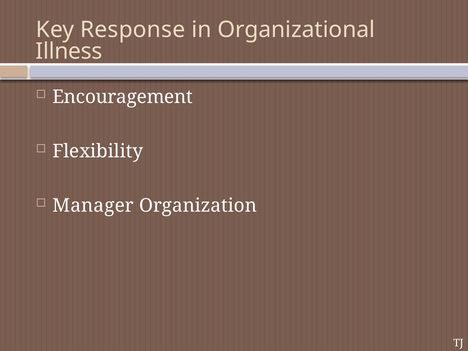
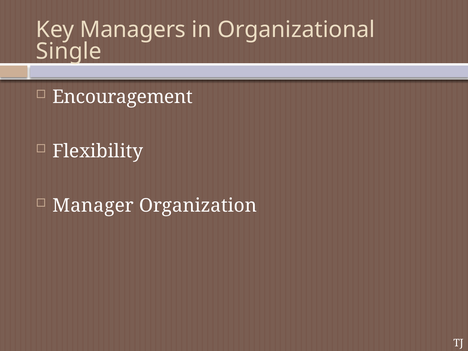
Response: Response -> Managers
Illness: Illness -> Single
